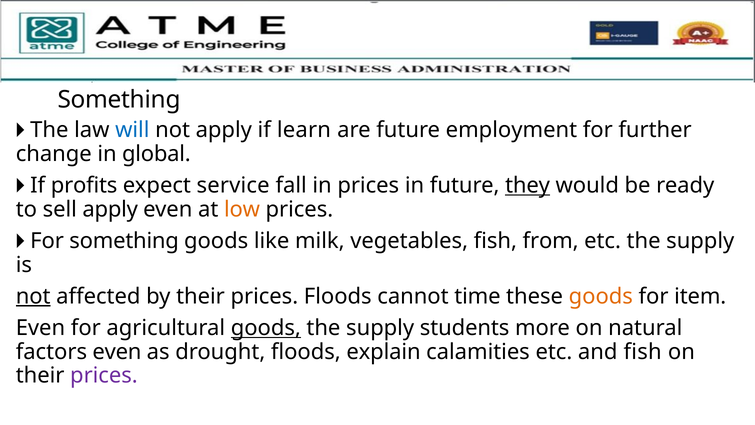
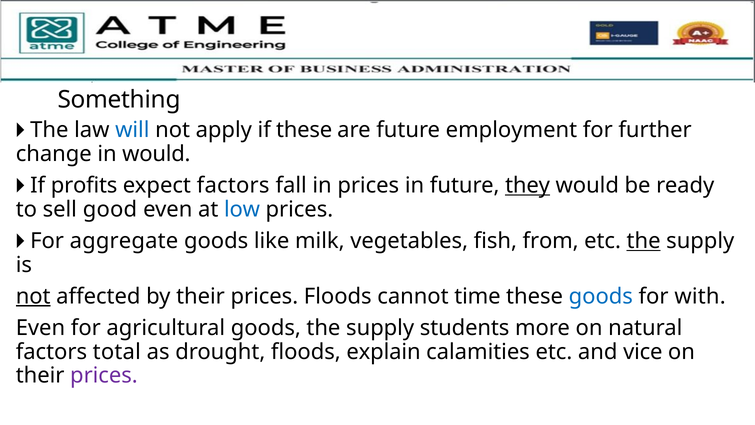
if learn: learn -> these
in global: global -> would
expect service: service -> factors
sell apply: apply -> good
low colour: orange -> blue
For something: something -> aggregate
the at (644, 241) underline: none -> present
goods at (601, 296) colour: orange -> blue
item: item -> with
goods at (266, 328) underline: present -> none
factors even: even -> total
and fish: fish -> vice
